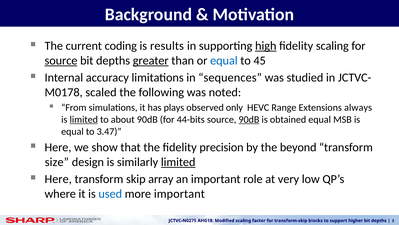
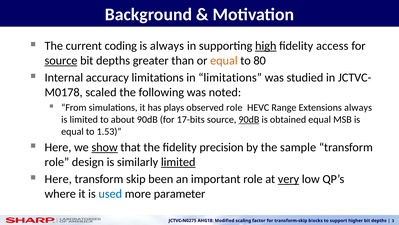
is results: results -> always
fidelity scaling: scaling -> access
greater underline: present -> none
equal at (224, 60) colour: blue -> orange
45: 45 -> 80
in sequences: sequences -> limitations
observed only: only -> role
limited at (84, 119) underline: present -> none
44-bits: 44-bits -> 17-bits
3.47: 3.47 -> 1.53
show underline: none -> present
beyond: beyond -> sample
size at (57, 162): size -> role
array: array -> been
very underline: none -> present
more important: important -> parameter
